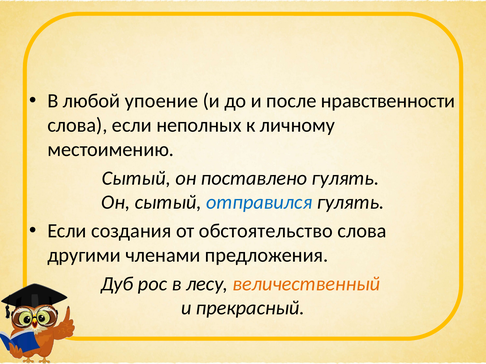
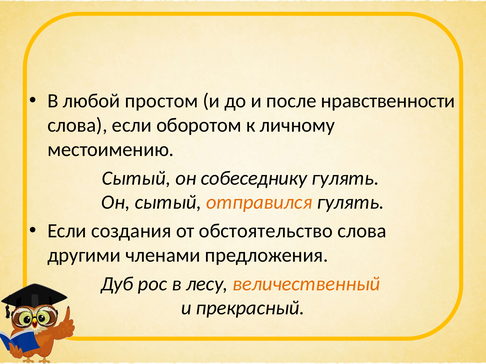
упоение: упоение -> простом
неполных: неполных -> оборотом
поставлено: поставлено -> собеседнику
отправился colour: blue -> orange
